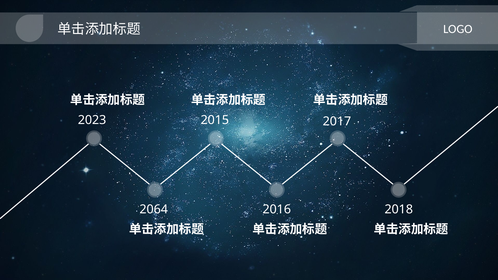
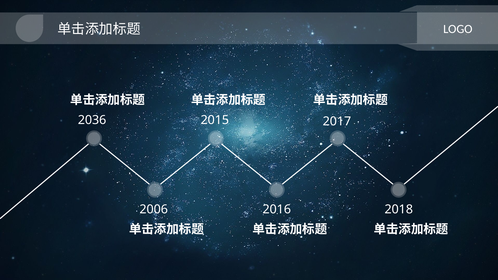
2023: 2023 -> 2036
2064: 2064 -> 2006
